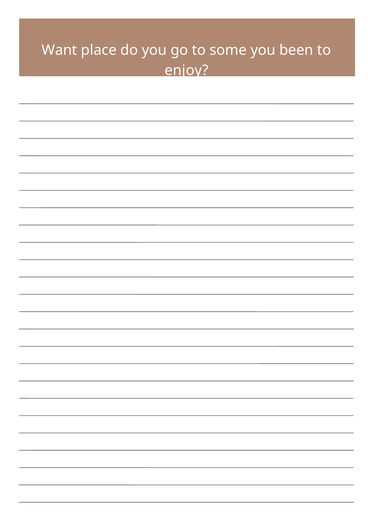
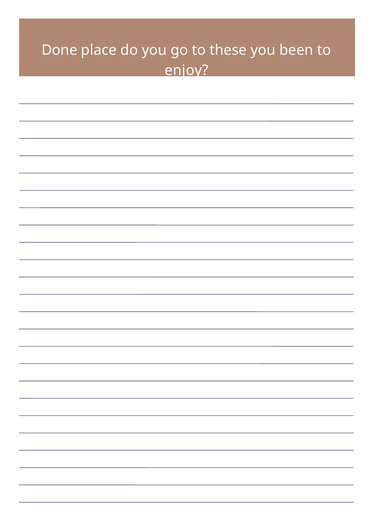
Want: Want -> Done
some: some -> these
